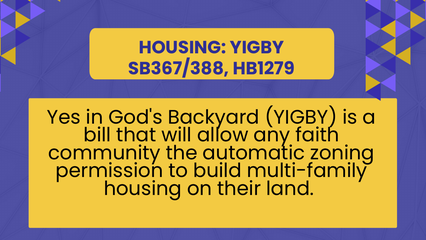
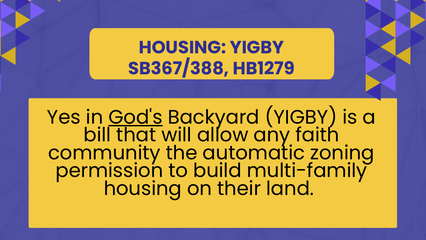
God's underline: none -> present
